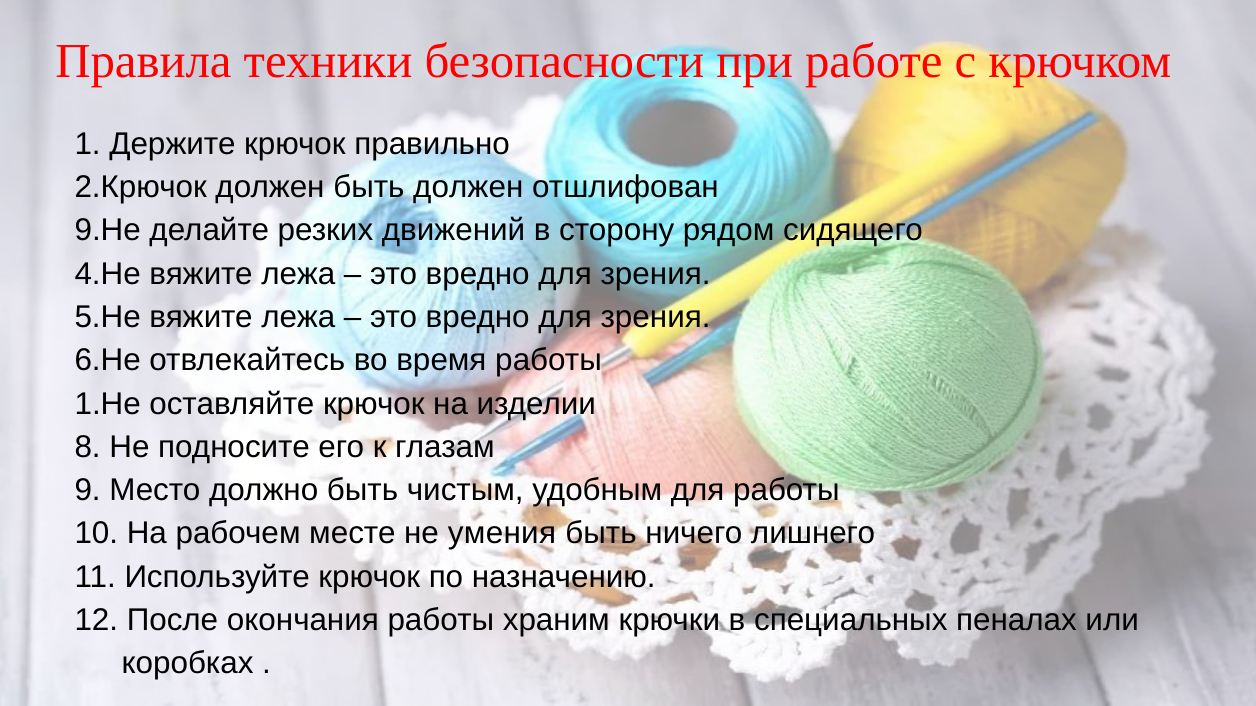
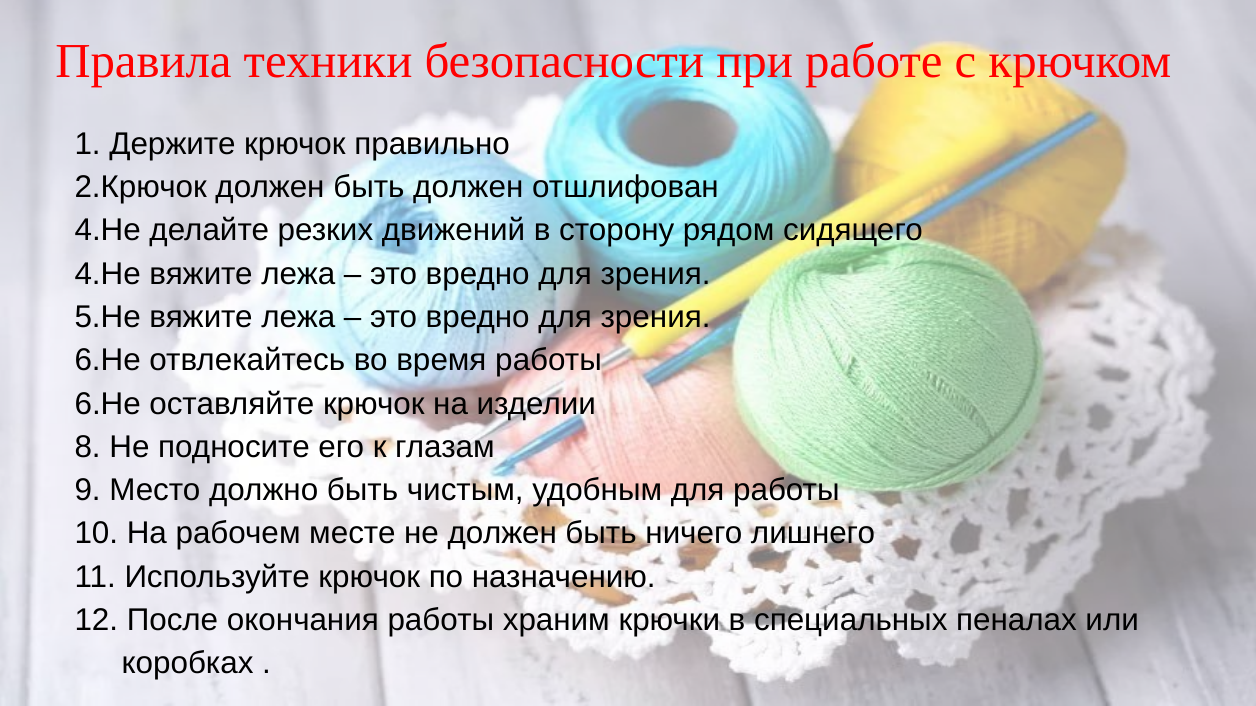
9.Не at (108, 231): 9.Не -> 4.Не
1.Не at (108, 404): 1.Не -> 6.Не
не умения: умения -> должен
